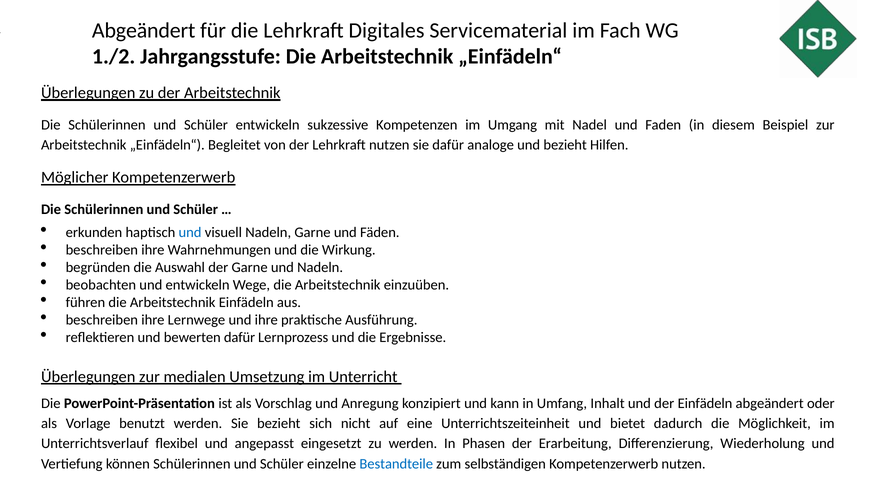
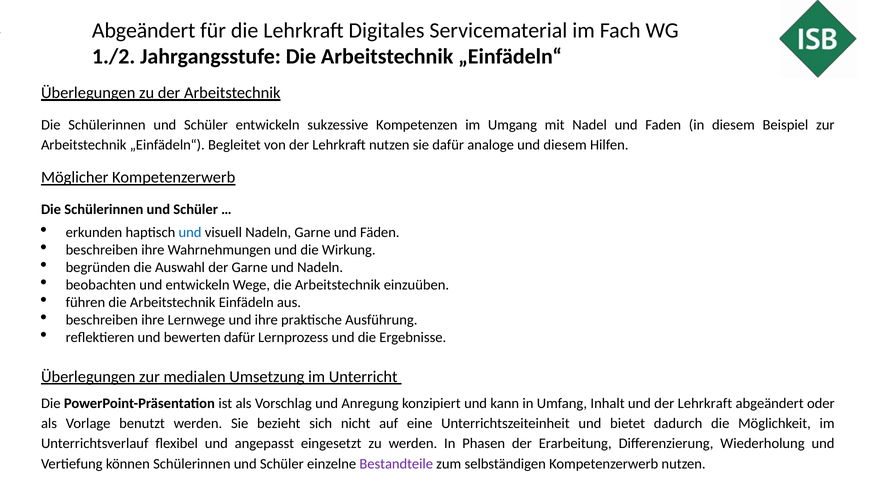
und bezieht: bezieht -> diesem
und der Einfädeln: Einfädeln -> Lehrkraft
Bestandteile colour: blue -> purple
